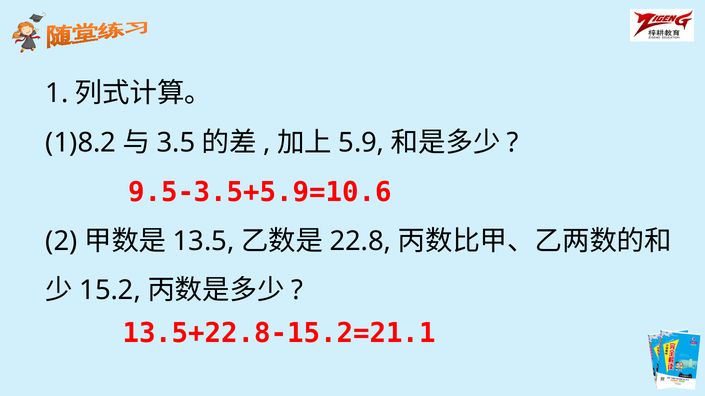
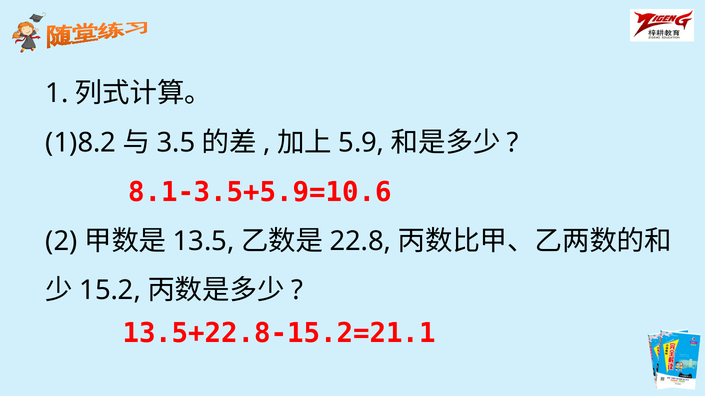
9.5-3.5+5.9=10.6: 9.5-3.5+5.9=10.6 -> 8.1-3.5+5.9=10.6
